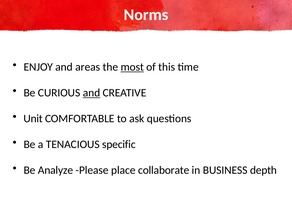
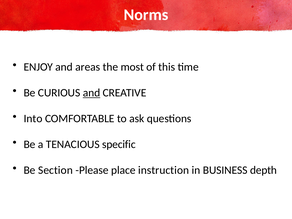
most underline: present -> none
Unit: Unit -> Into
Analyze: Analyze -> Section
collaborate: collaborate -> instruction
